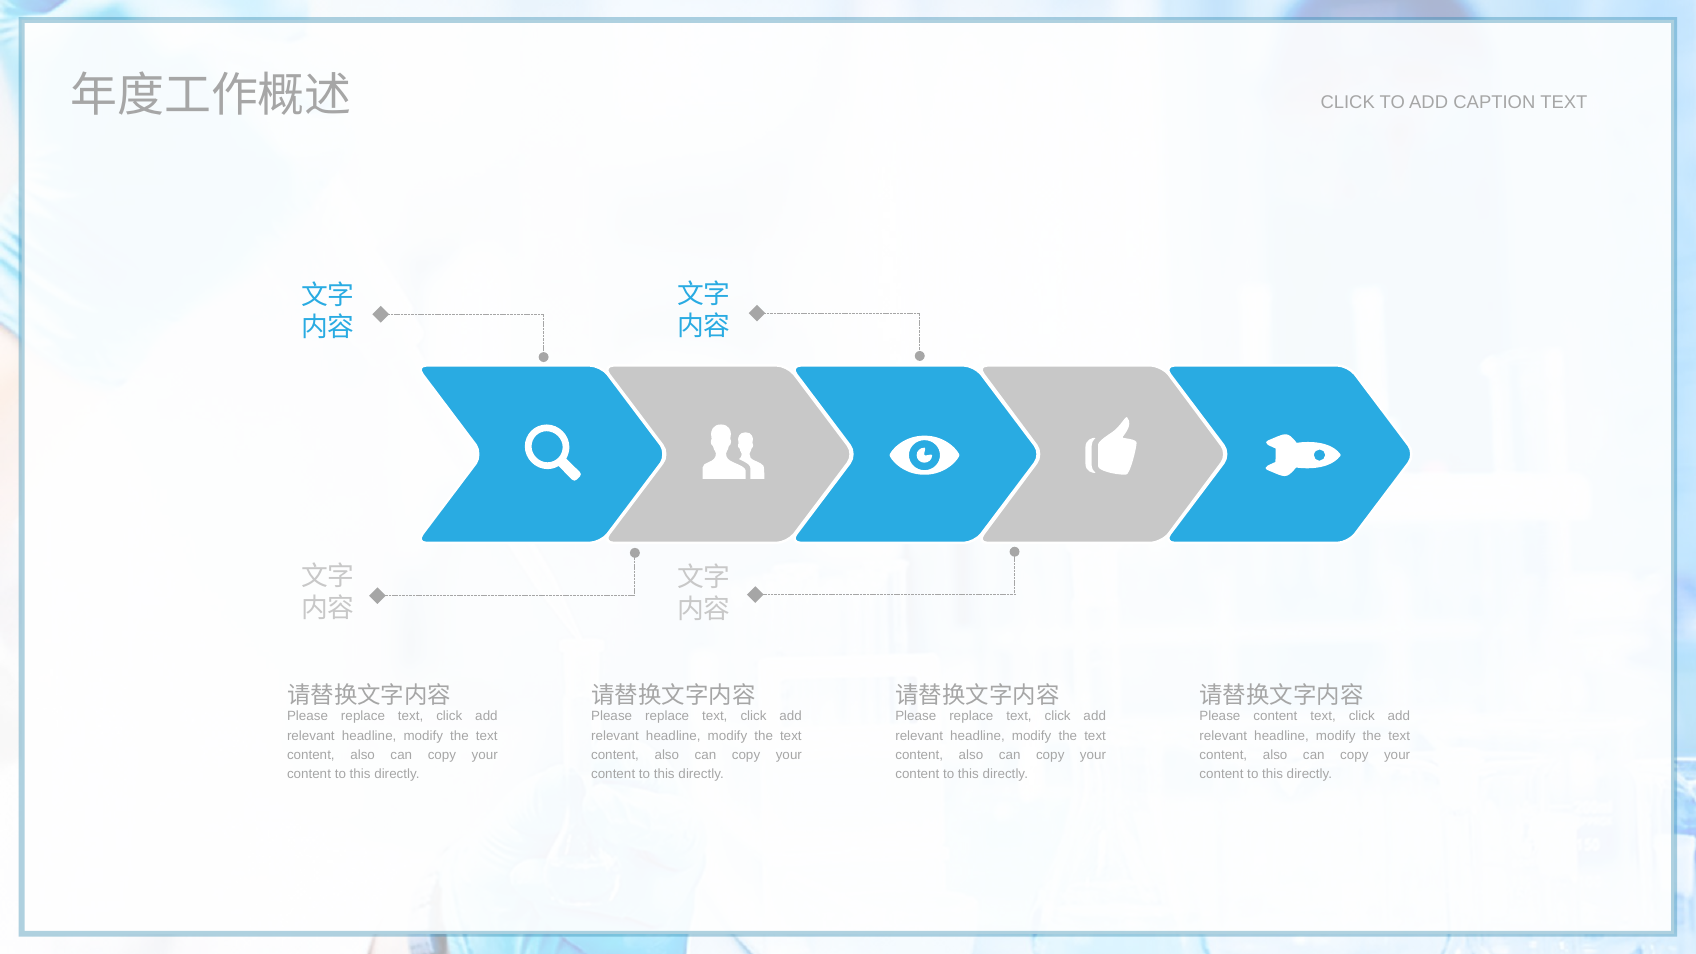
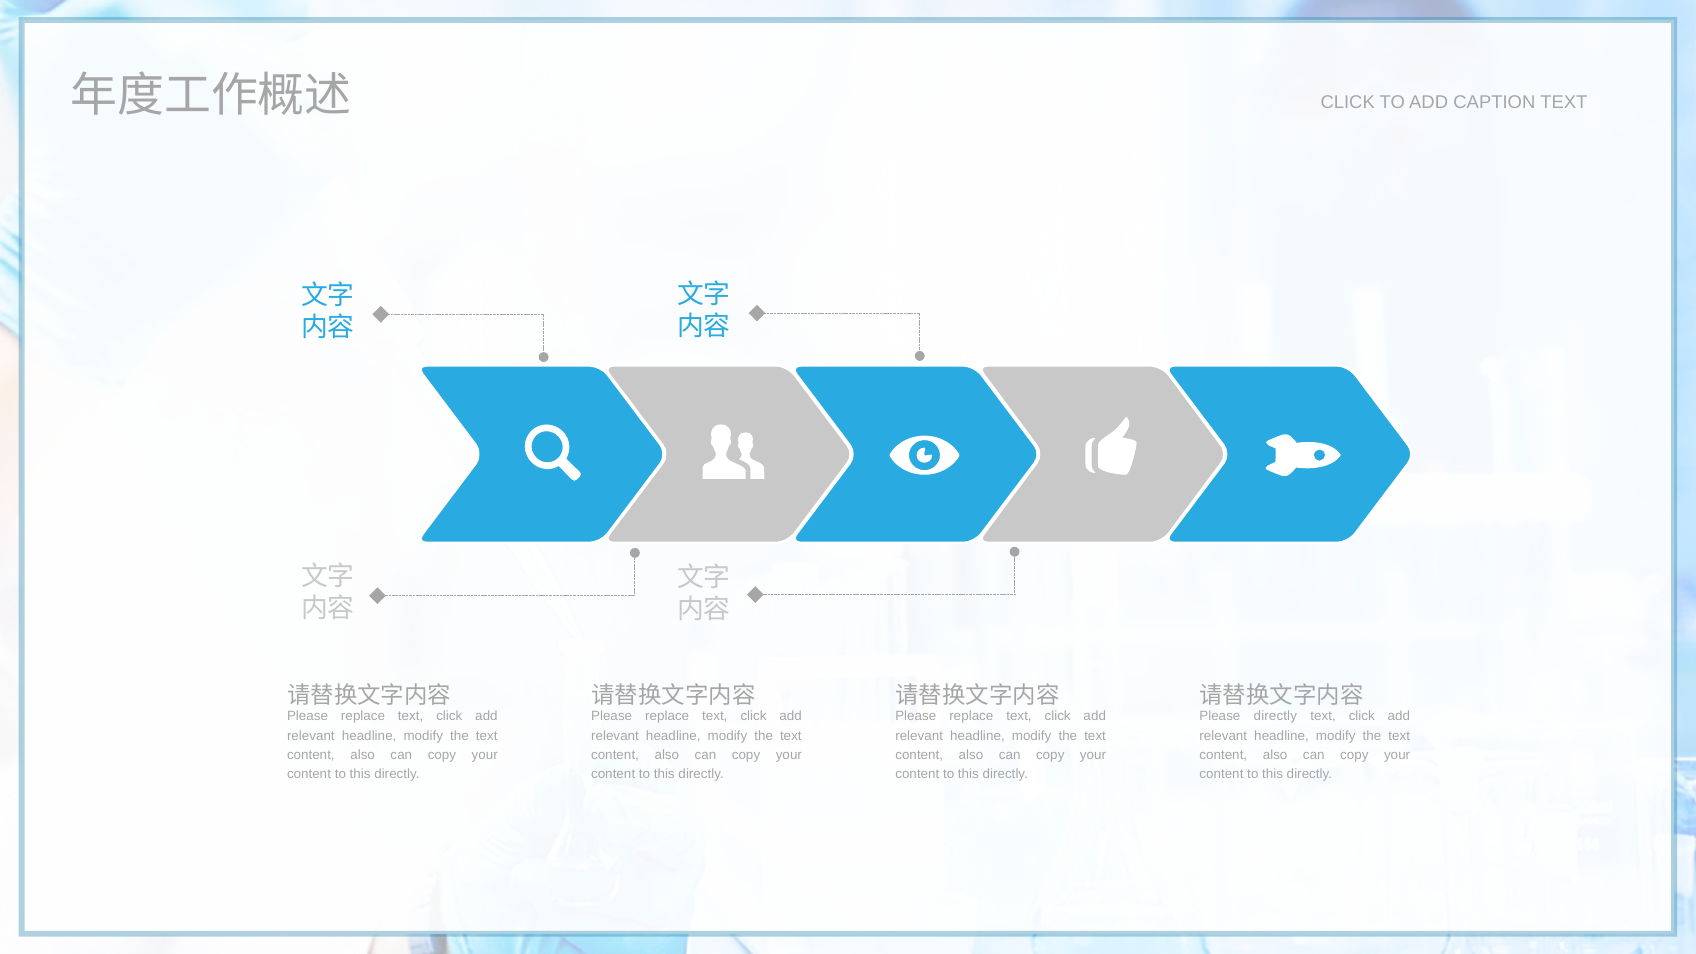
Please content: content -> directly
